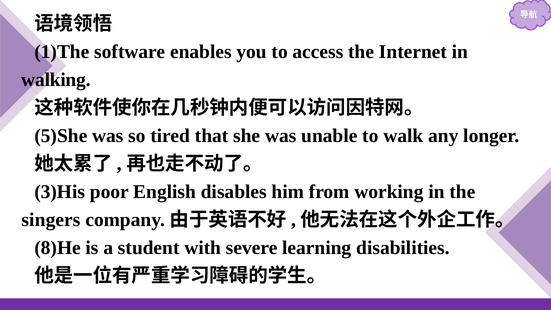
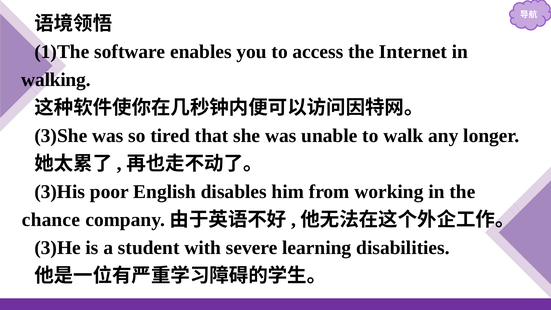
5)She: 5)She -> 3)She
singers: singers -> chance
8)He: 8)He -> 3)He
